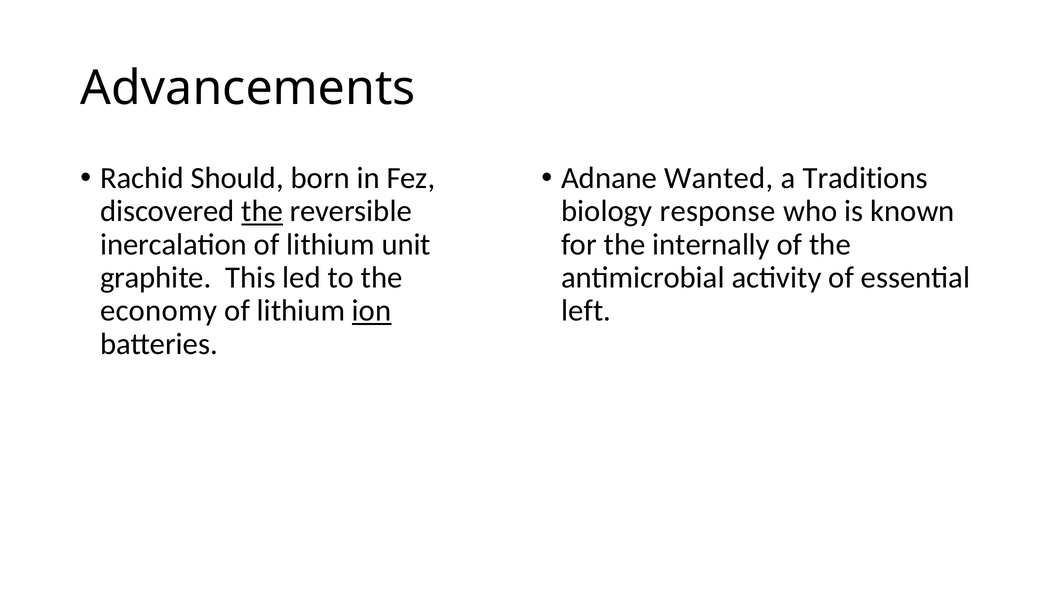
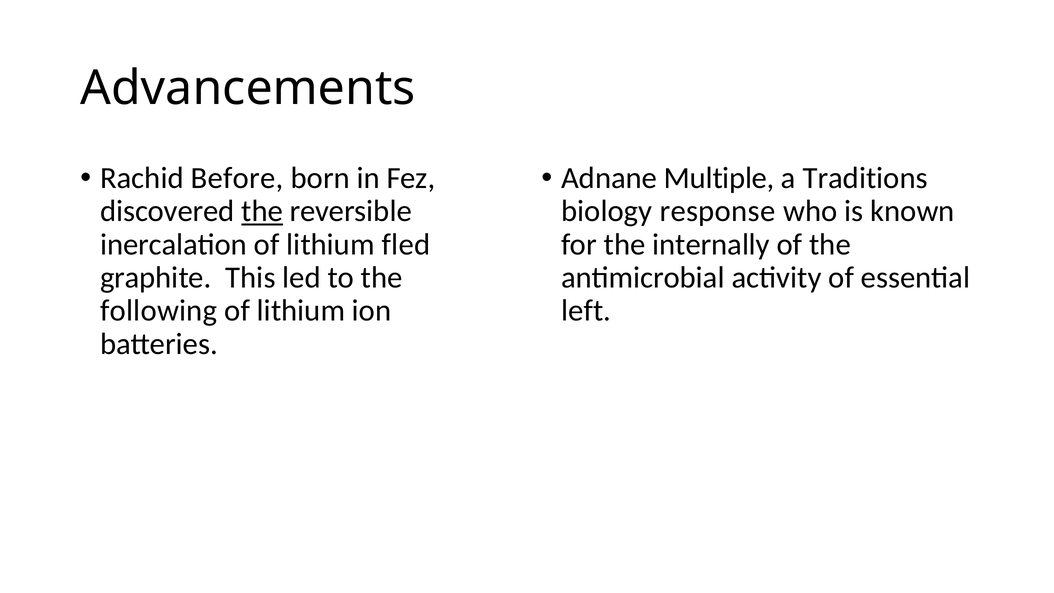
Should: Should -> Before
Wanted: Wanted -> Multiple
unit: unit -> fled
economy: economy -> following
ion underline: present -> none
